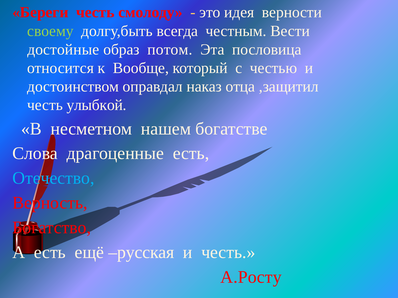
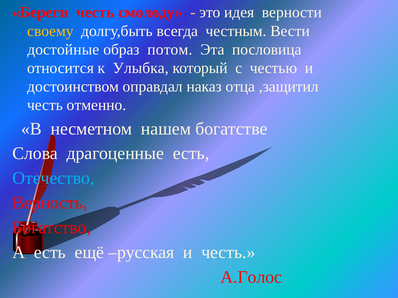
своему colour: light green -> yellow
Вообще: Вообще -> Улыбка
улыбкой: улыбкой -> отменно
А.Росту: А.Росту -> А.Голос
